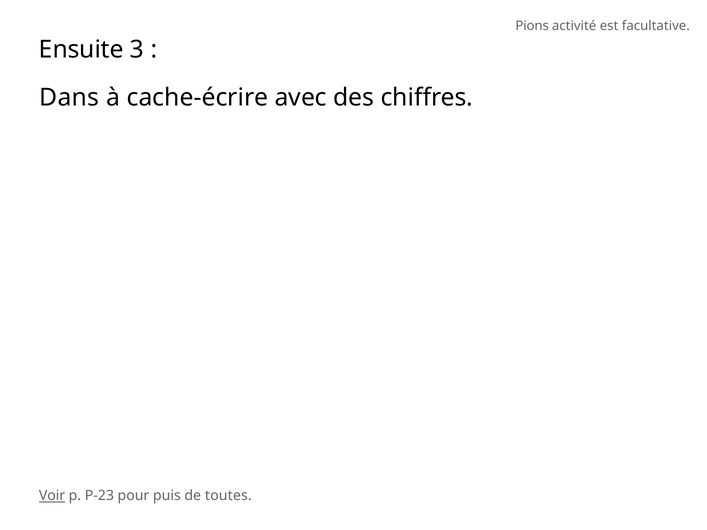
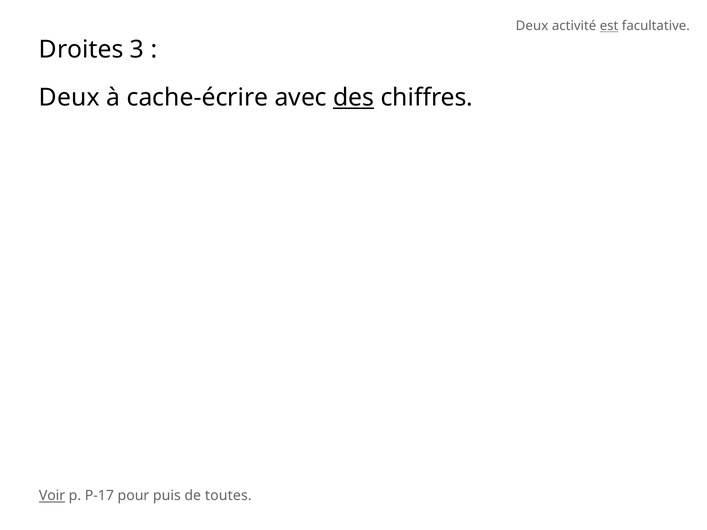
Pions at (532, 26): Pions -> Deux
est underline: none -> present
Ensuite: Ensuite -> Droites
Dans at (69, 97): Dans -> Deux
des underline: none -> present
P-23: P-23 -> P-17
